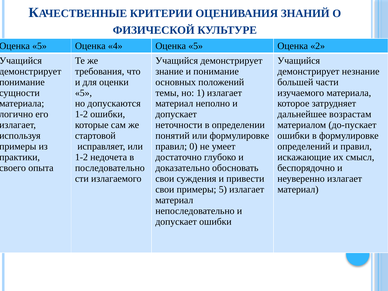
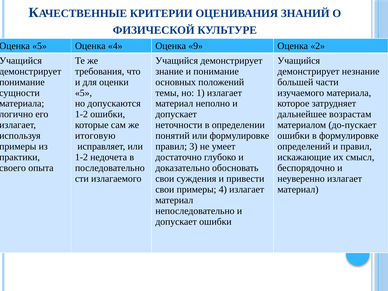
4 Оценка 5: 5 -> 9
стартовой: стартовой -> итоговую
0: 0 -> 3
примеры 5: 5 -> 4
